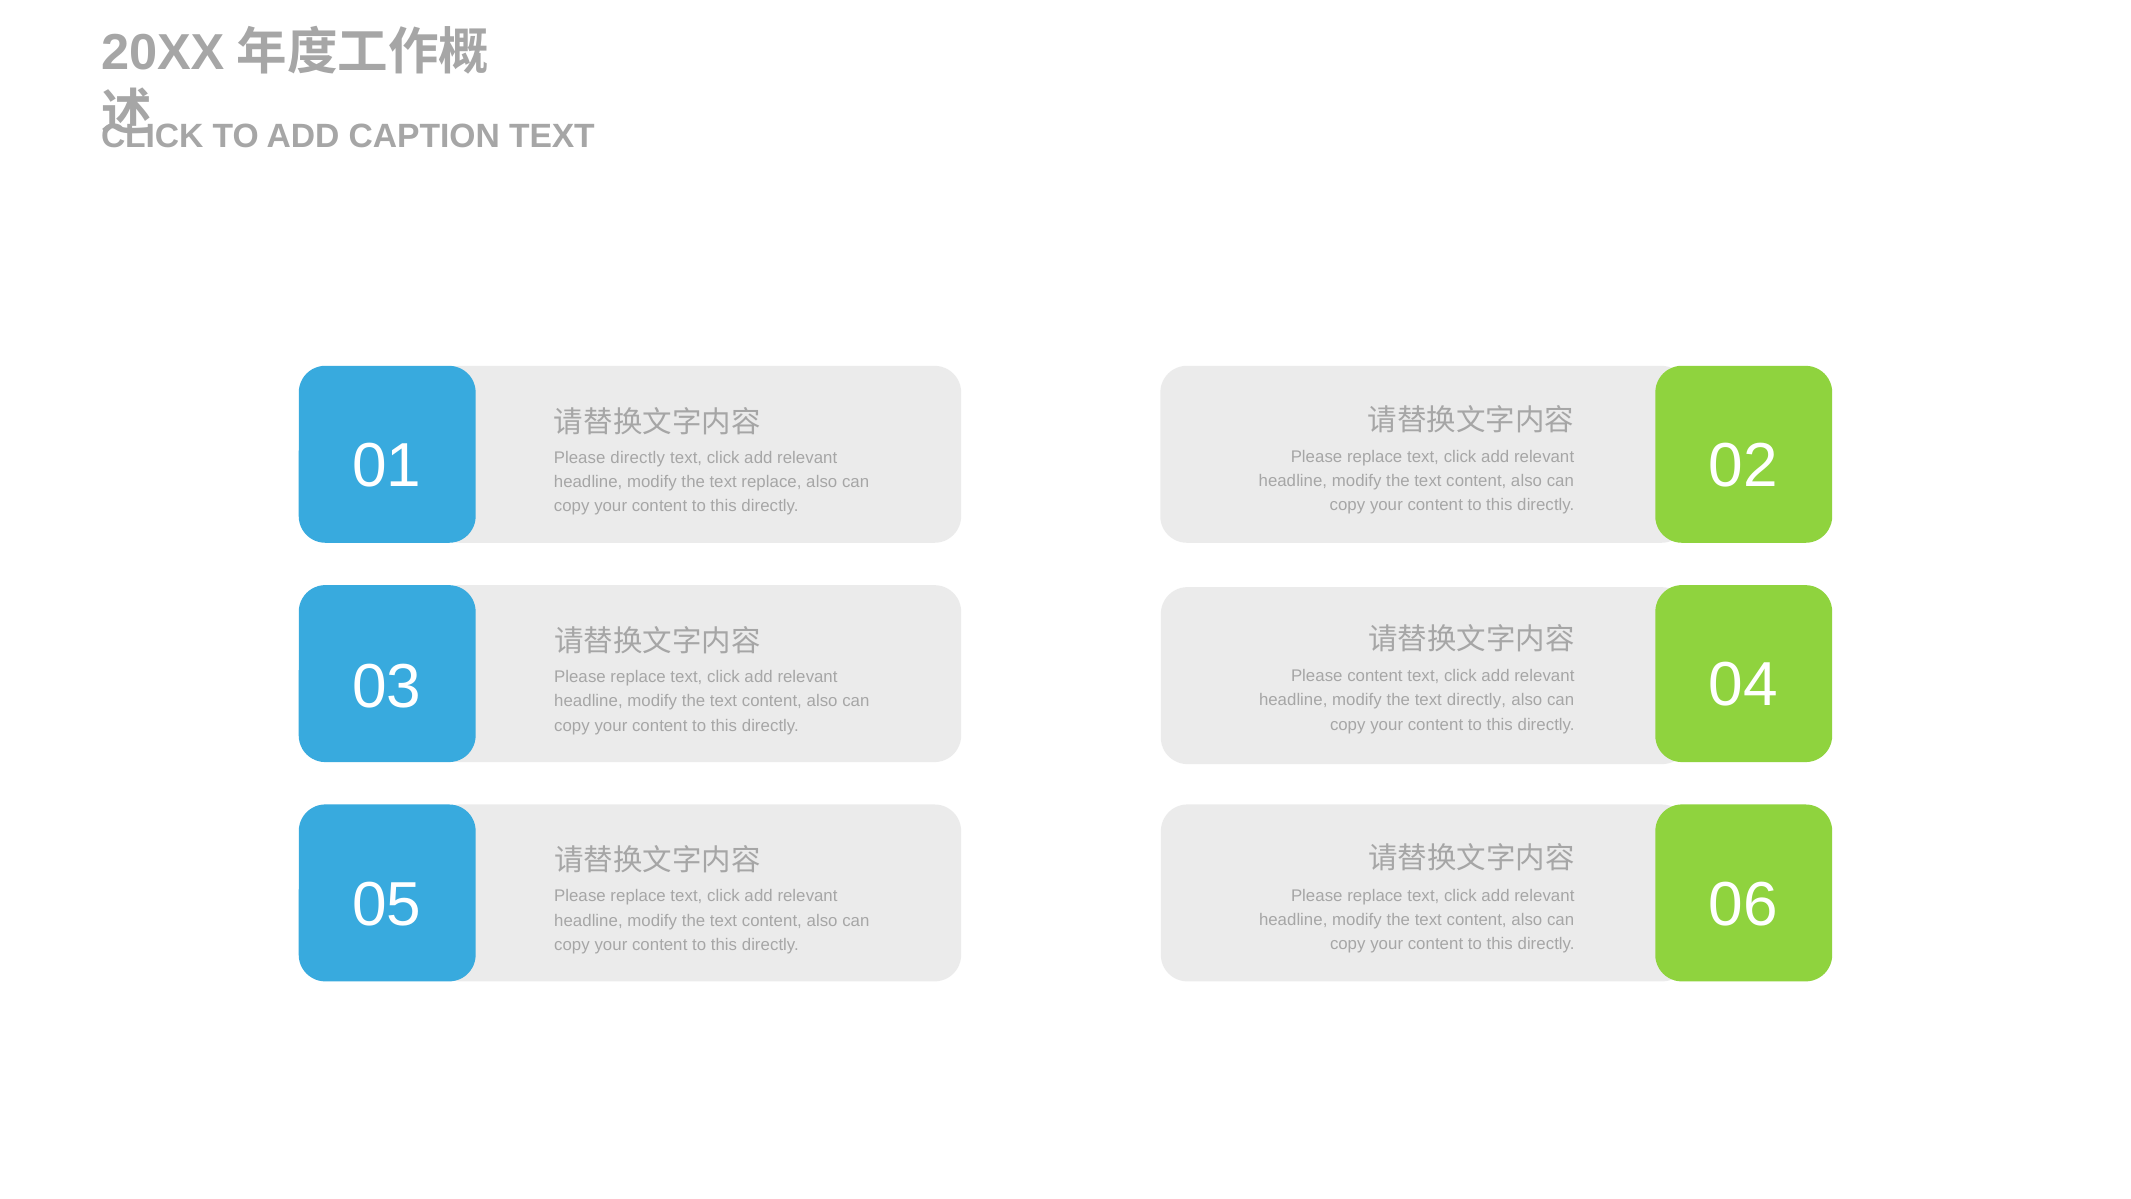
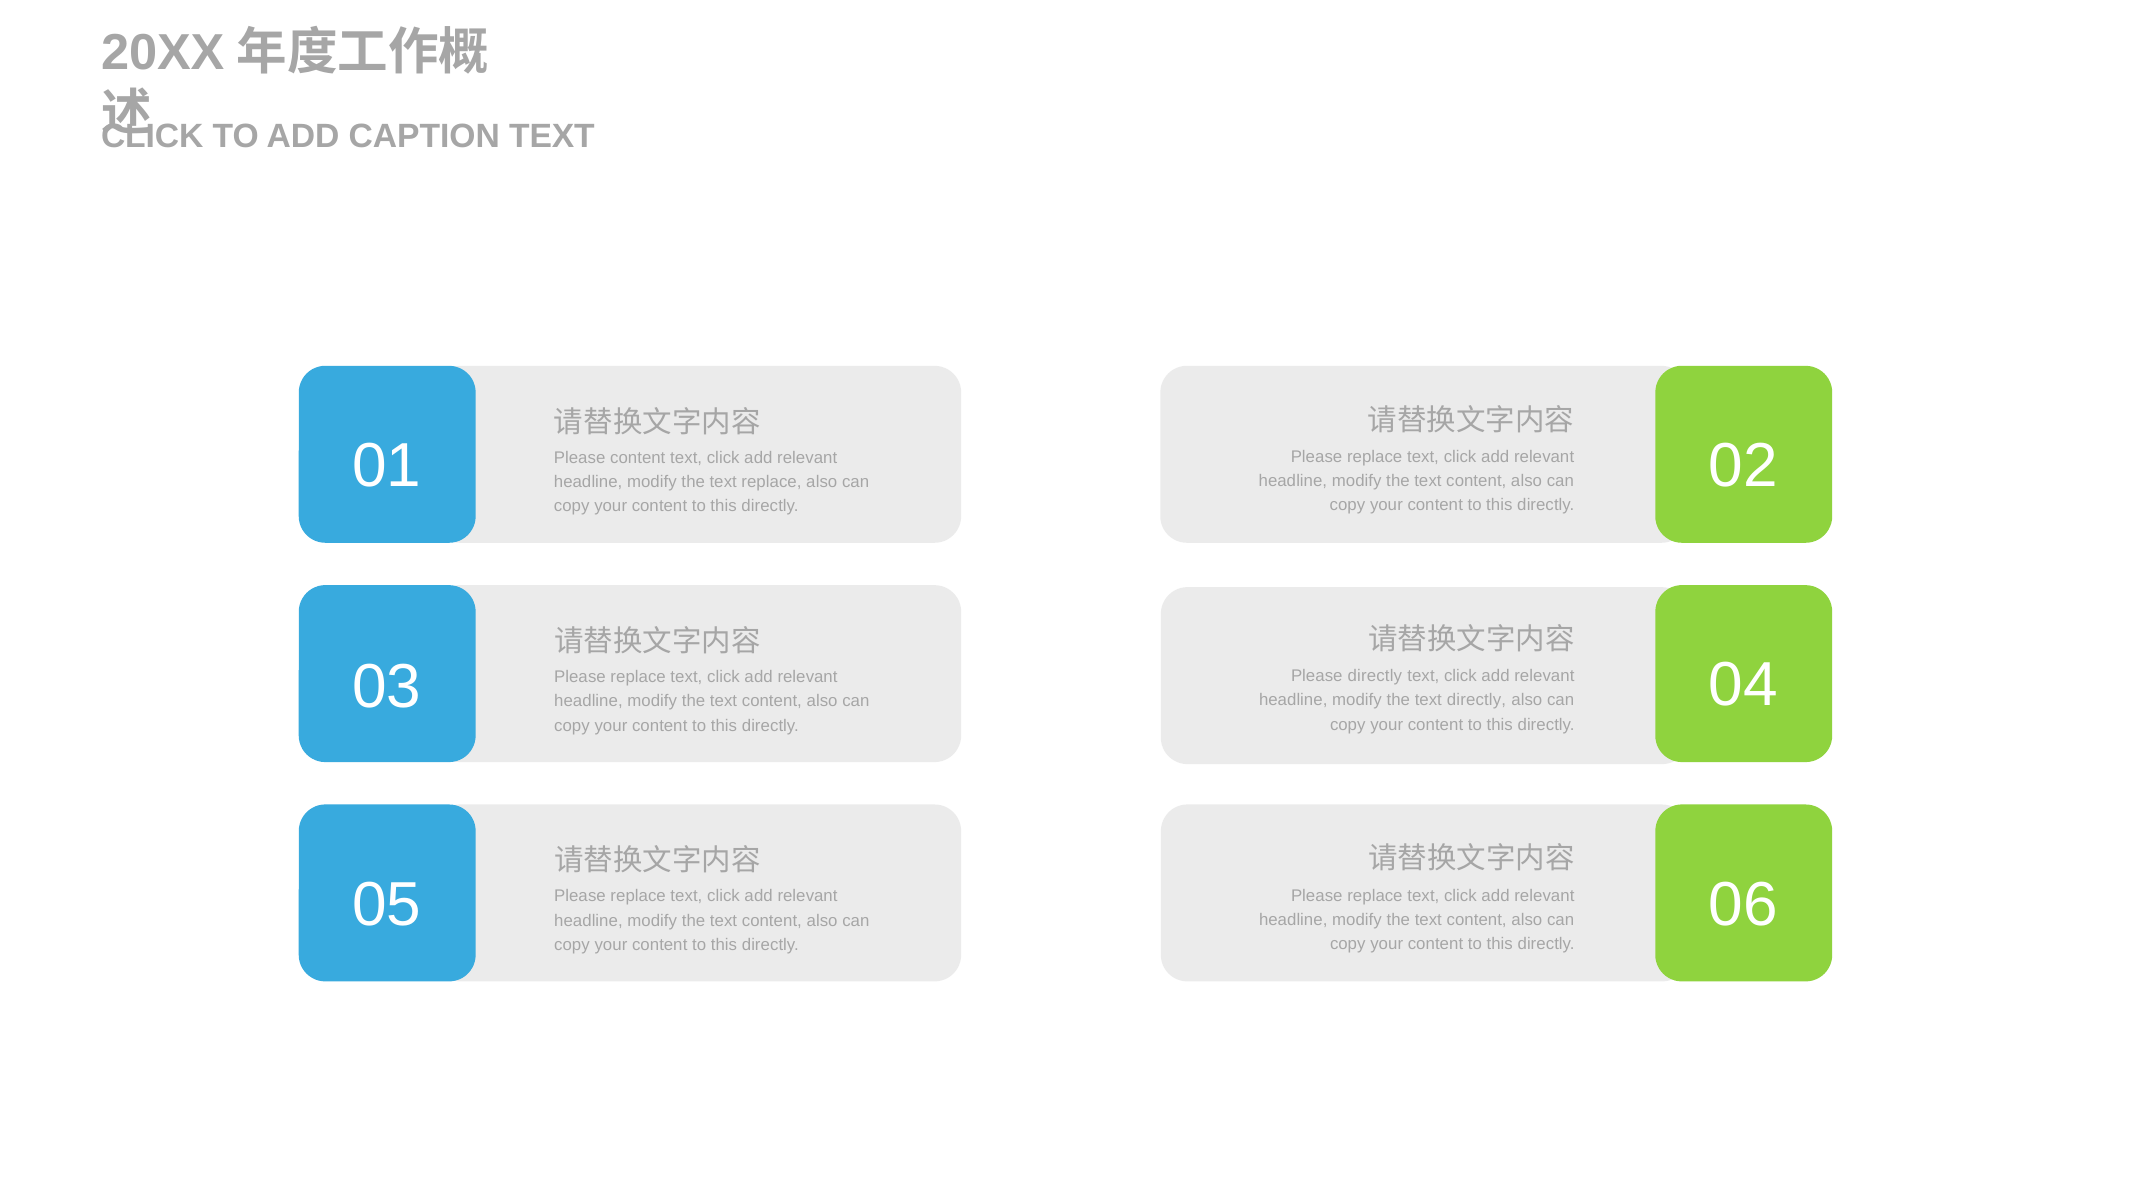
Please directly: directly -> content
Please content: content -> directly
